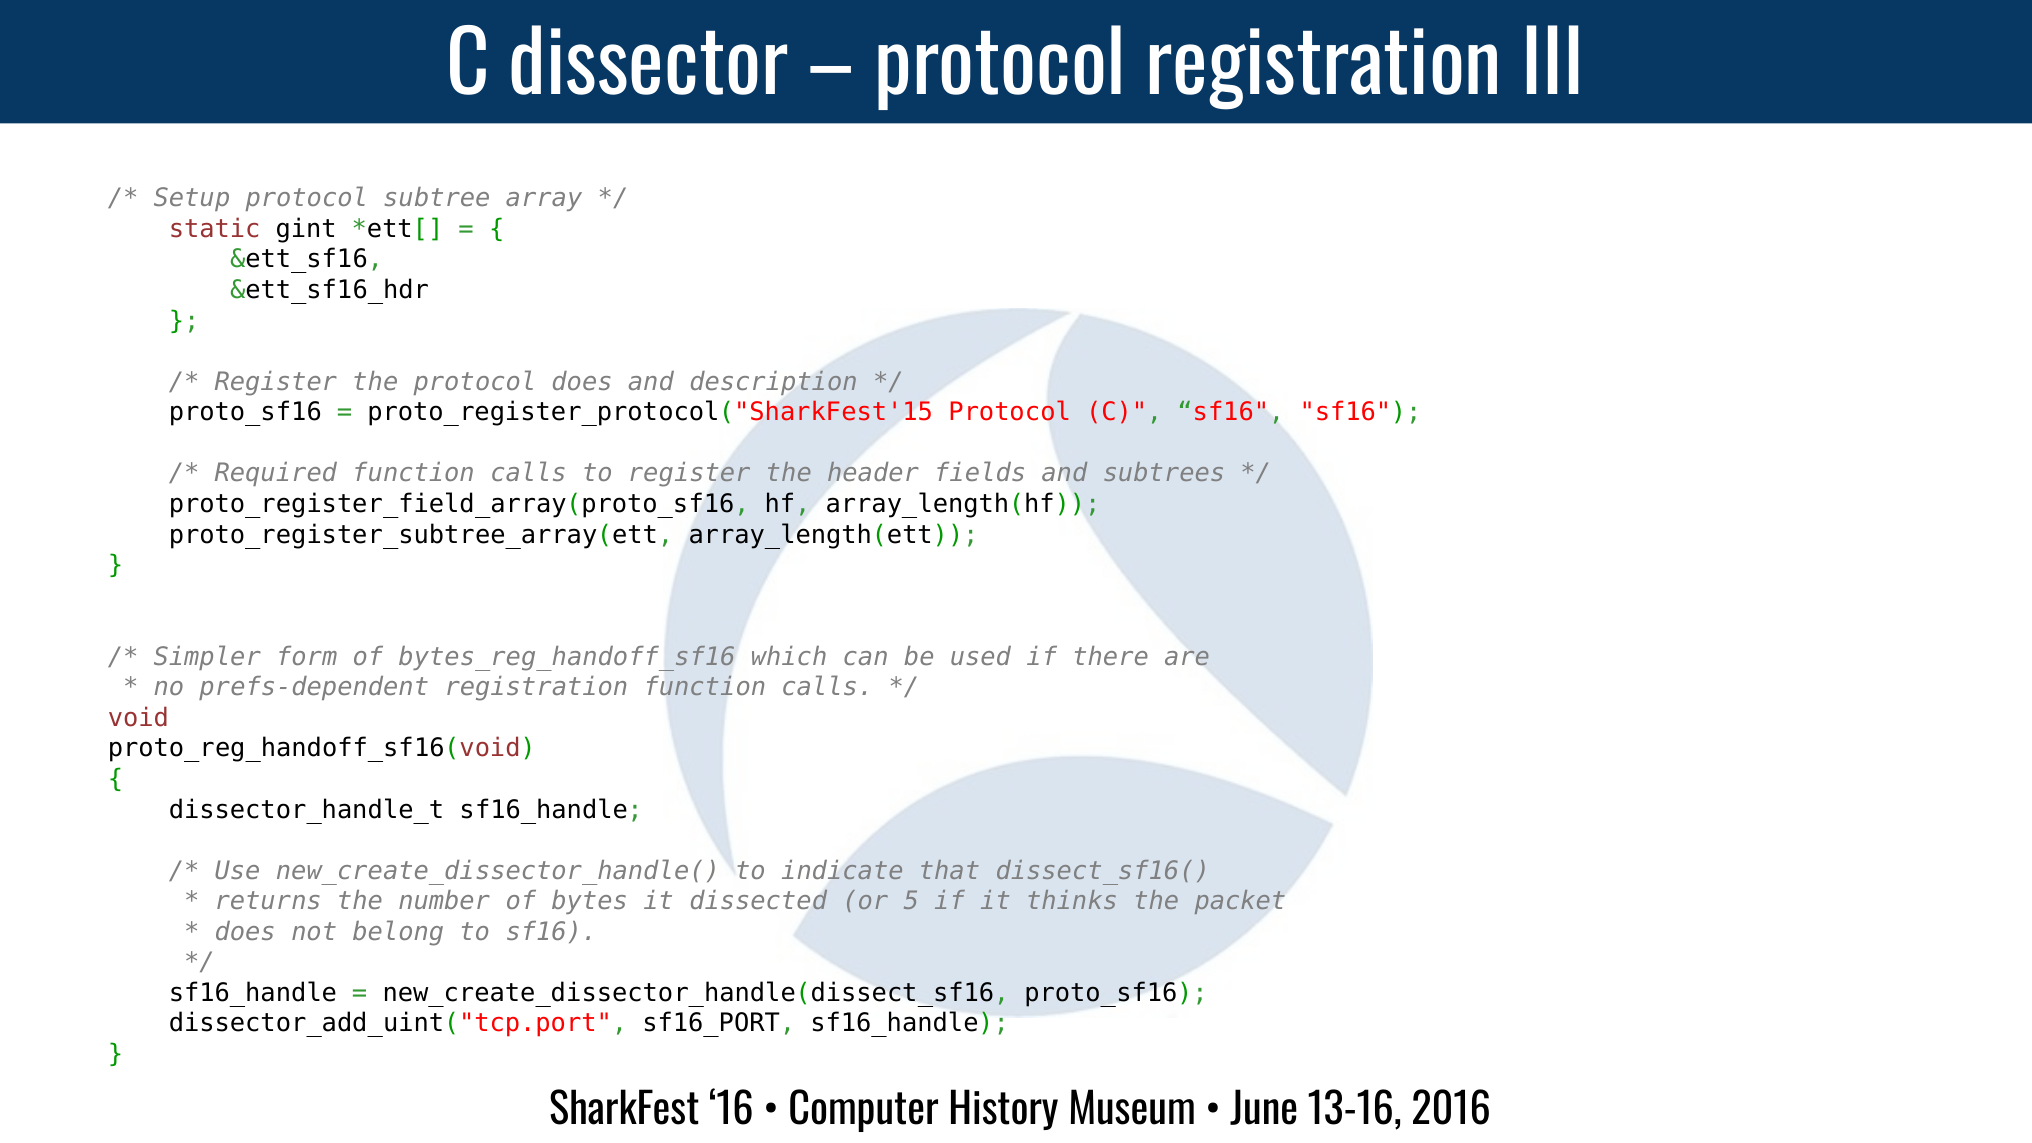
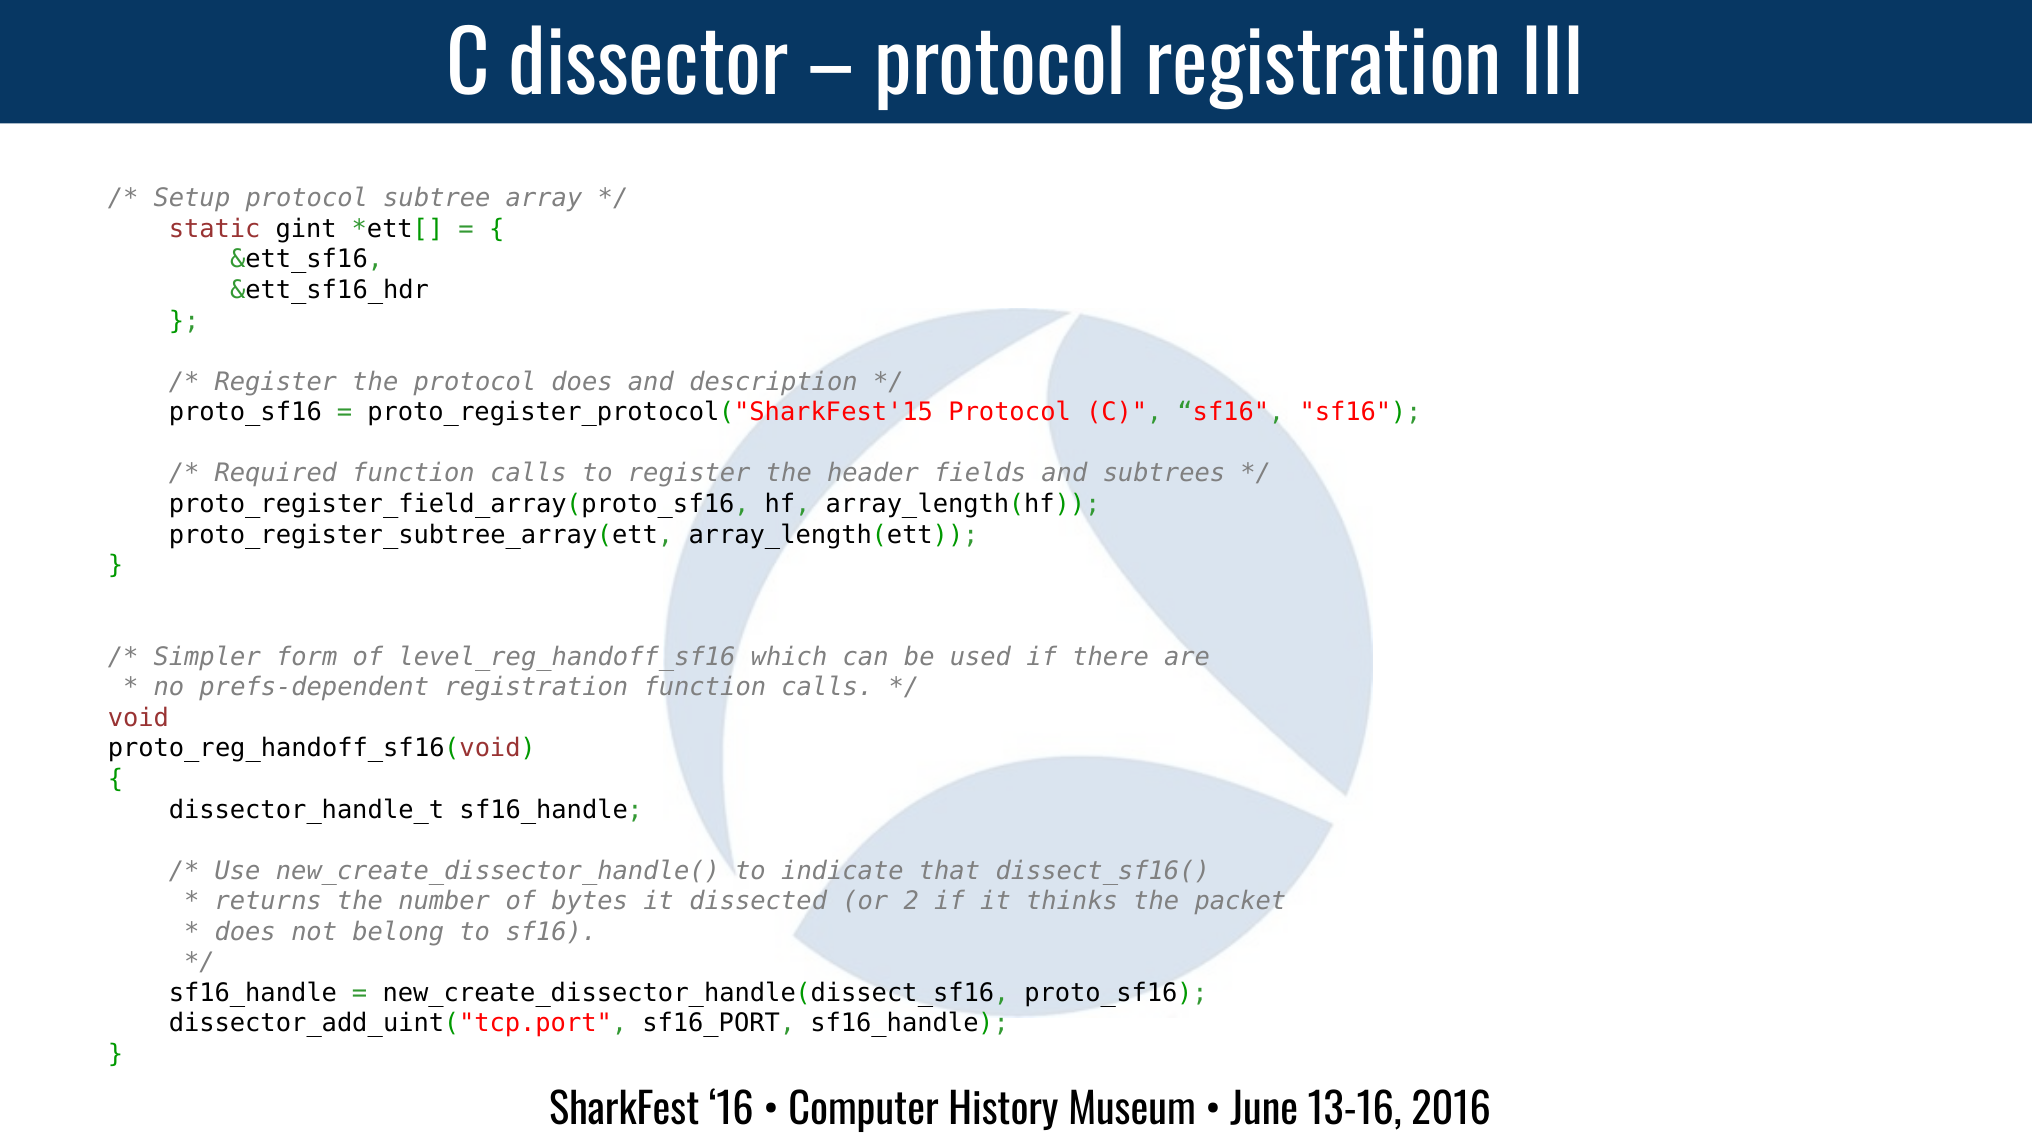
bytes_reg_handoff_sf16: bytes_reg_handoff_sf16 -> level_reg_handoff_sf16
5: 5 -> 2
